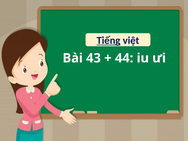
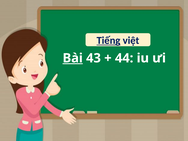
Bài underline: none -> present
